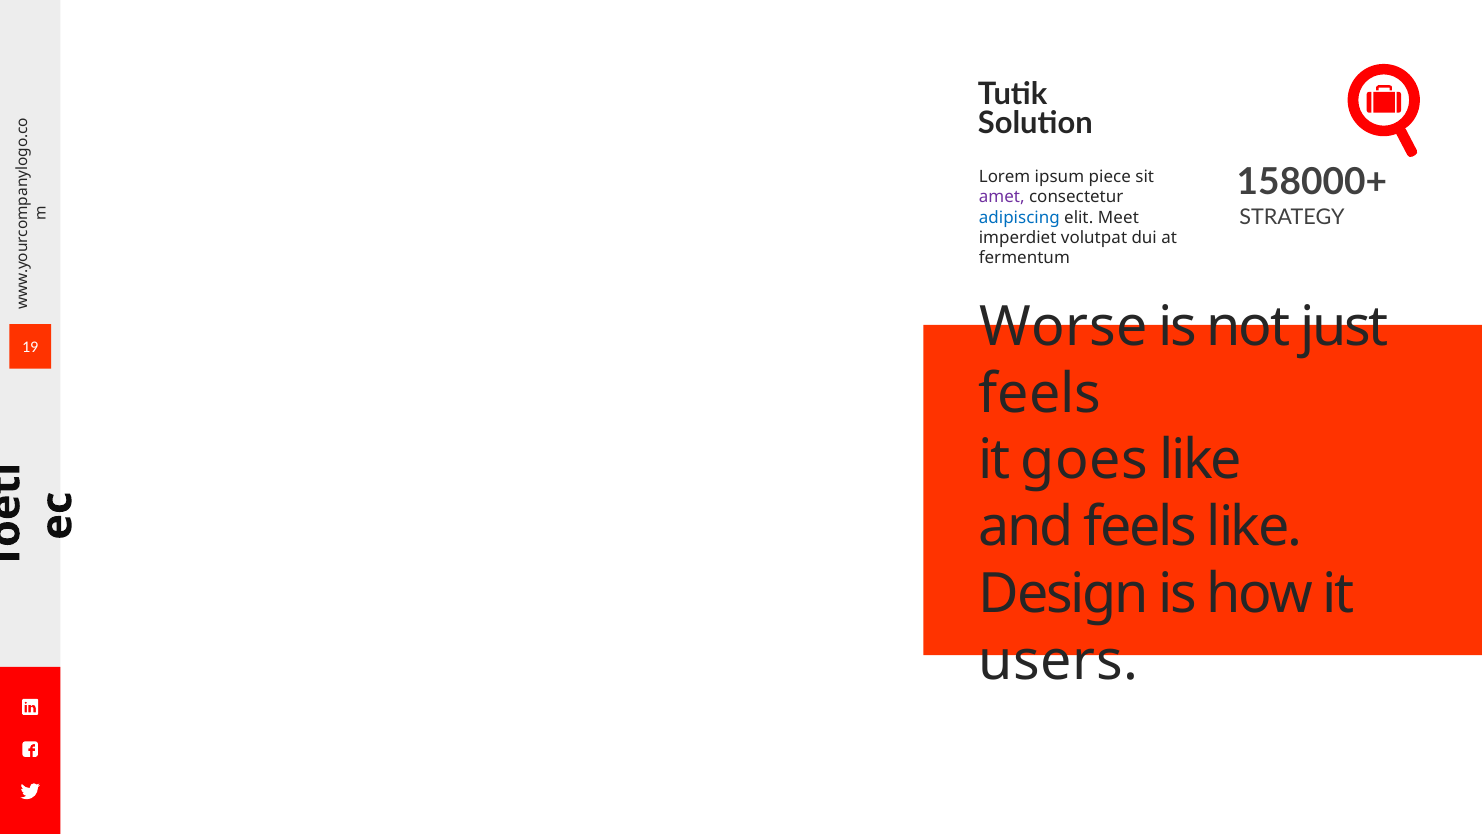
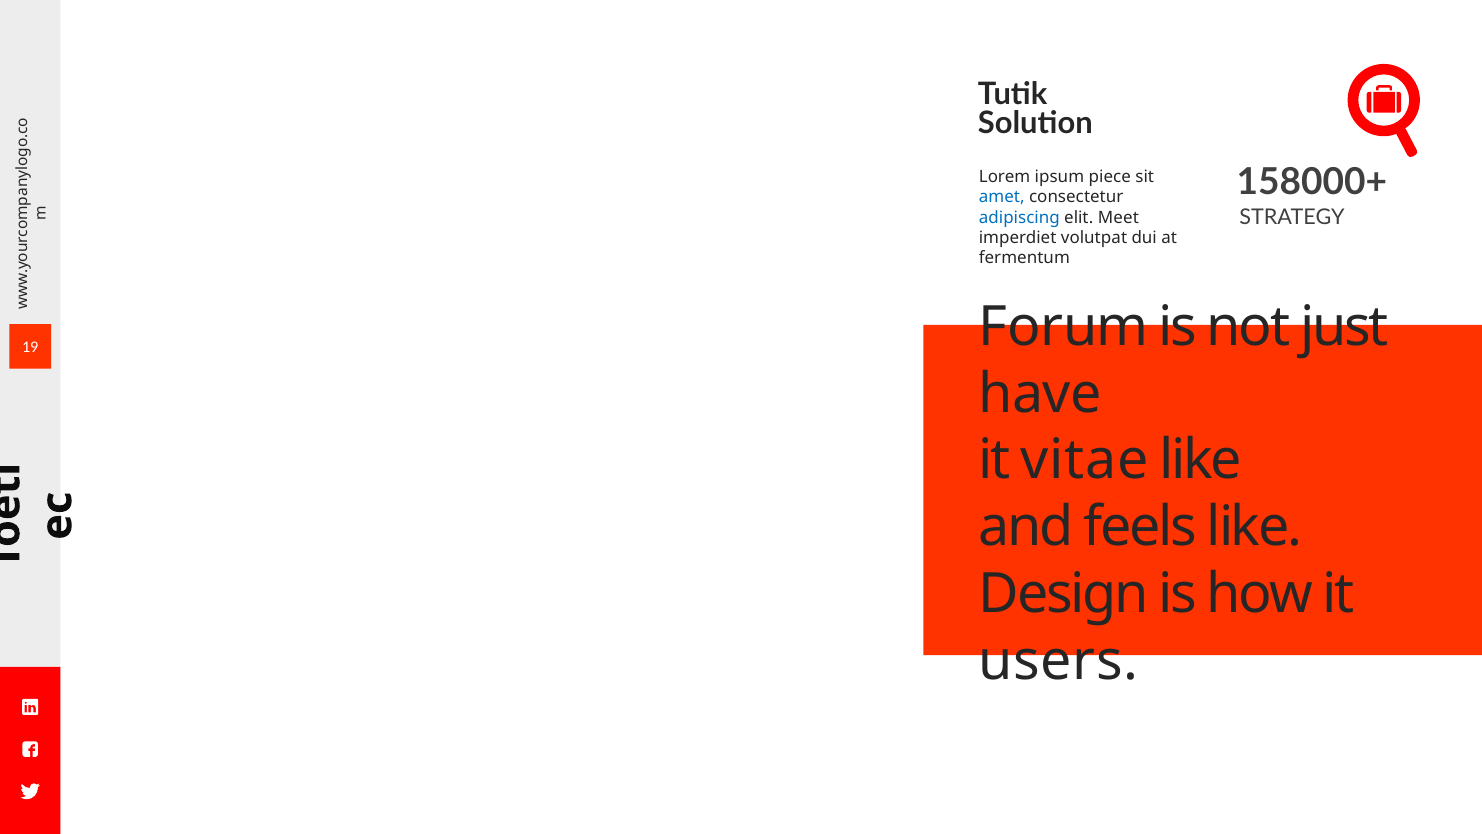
amet colour: purple -> blue
Worse: Worse -> Forum
feels at (1040, 394): feels -> have
goes: goes -> vitae
